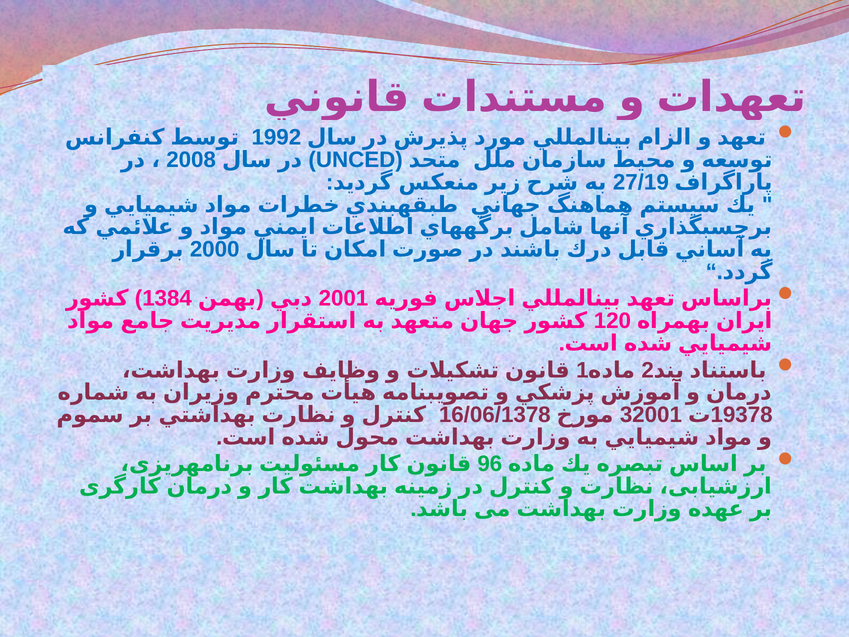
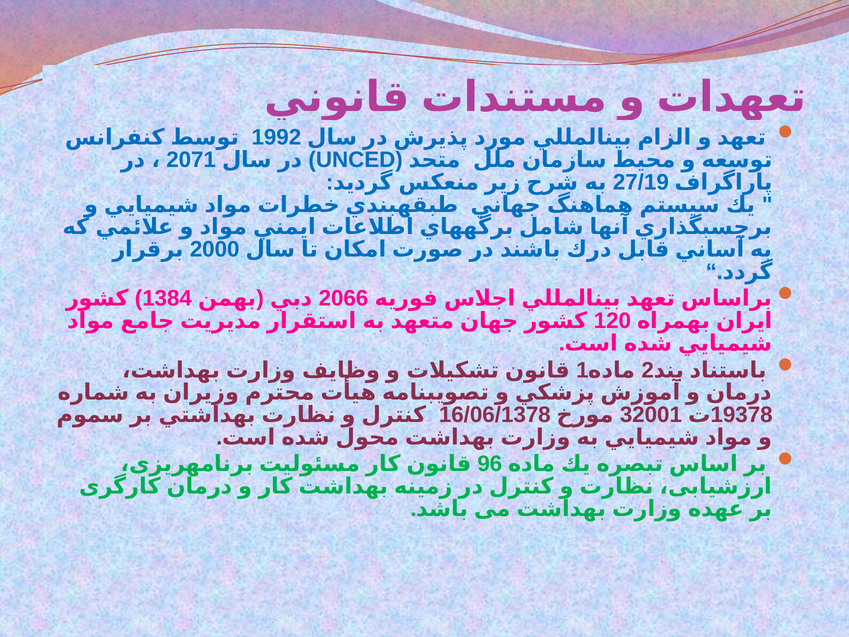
2008: 2008 -> 2071
2001: 2001 -> 2066
